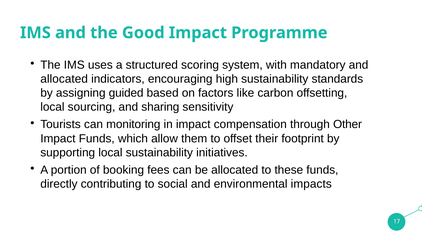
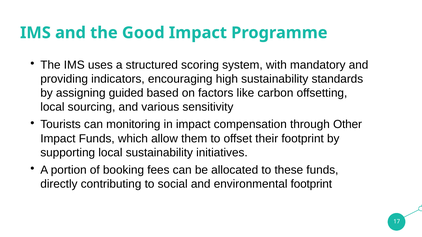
allocated at (64, 79): allocated -> providing
sharing: sharing -> various
environmental impacts: impacts -> footprint
